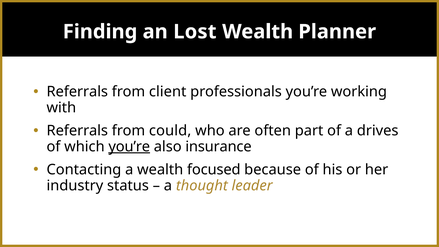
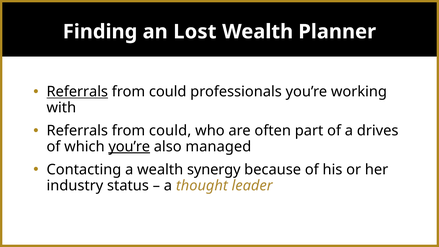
Referrals at (77, 92) underline: none -> present
client at (168, 92): client -> could
insurance: insurance -> managed
focused: focused -> synergy
